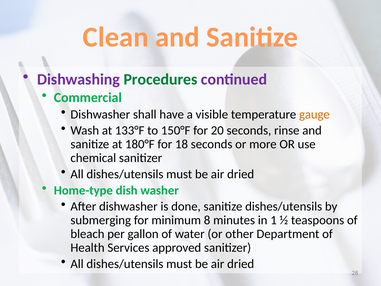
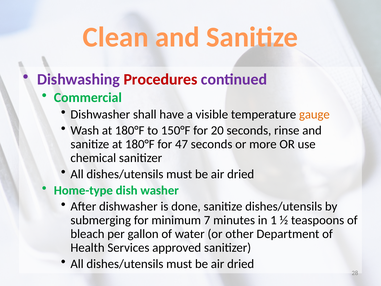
Procedures colour: green -> red
Wash at 133°F: 133°F -> 180°F
18: 18 -> 47
8: 8 -> 7
